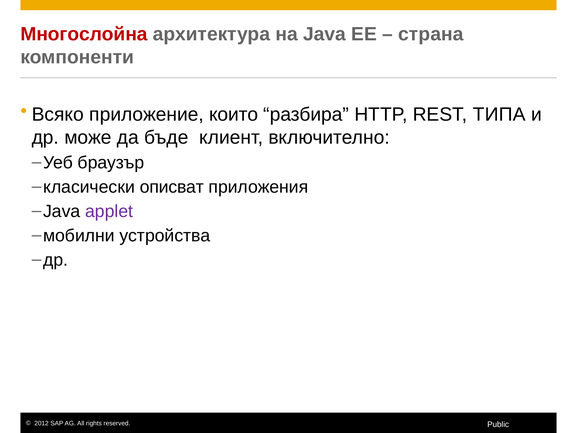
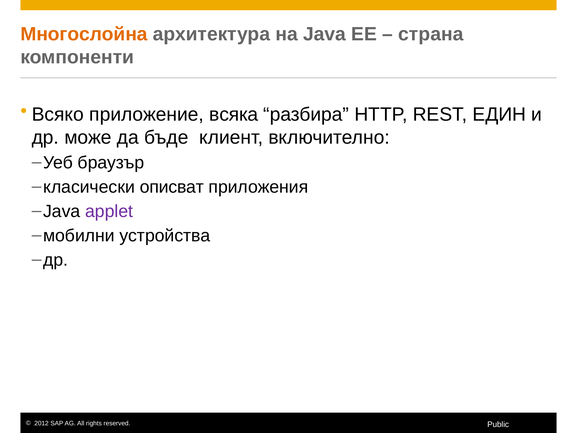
Многослойна colour: red -> orange
които: които -> всяка
ТИПА: ТИПА -> ЕДИН
